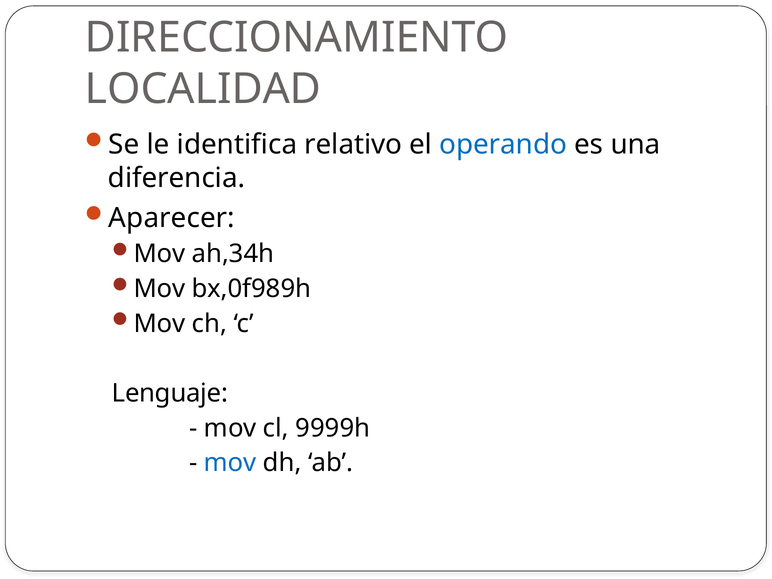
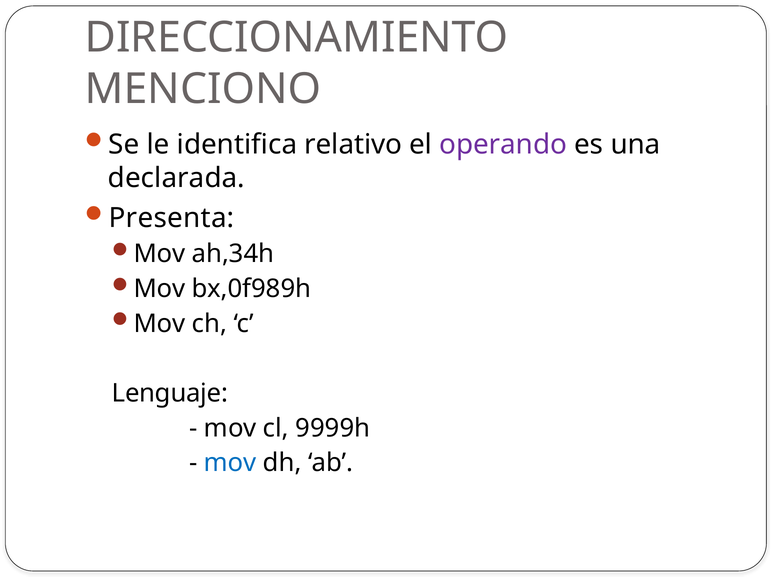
LOCALIDAD: LOCALIDAD -> MENCIONO
operando colour: blue -> purple
diferencia: diferencia -> declarada
Aparecer: Aparecer -> Presenta
